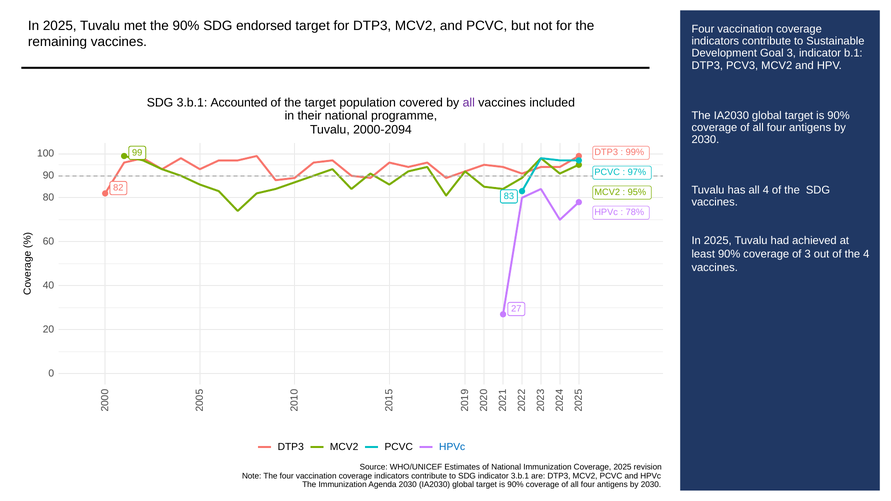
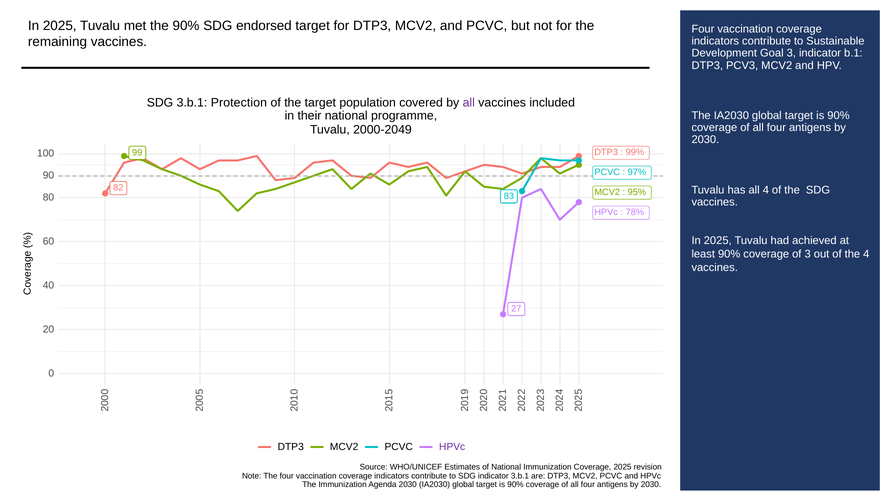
Accounted: Accounted -> Protection
2000-2094: 2000-2094 -> 2000-2049
HPVc at (452, 447) colour: blue -> purple
